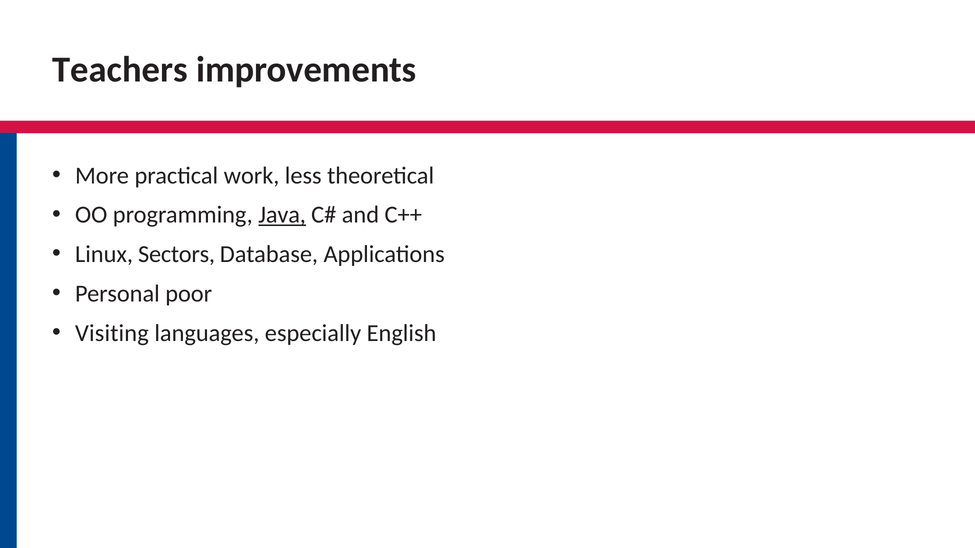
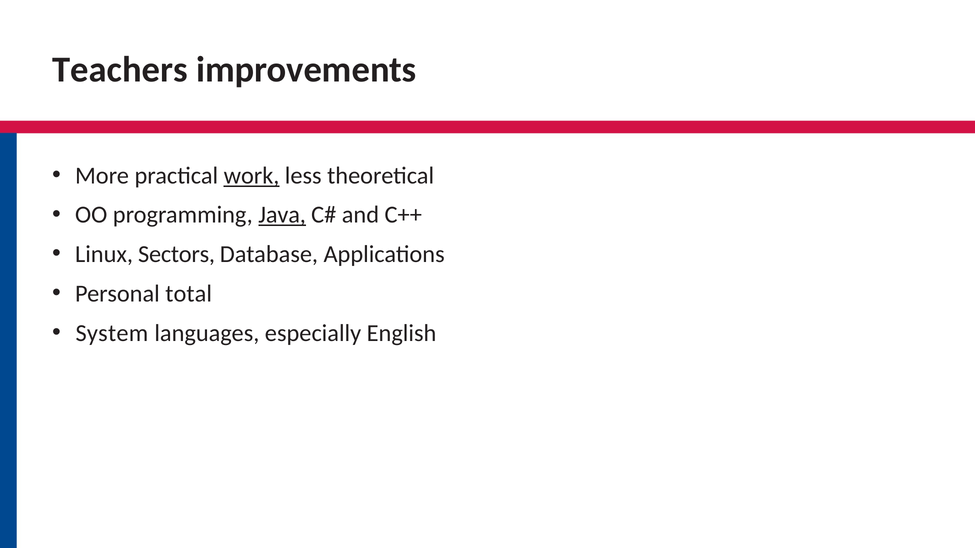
work underline: none -> present
poor: poor -> total
Visiting: Visiting -> System
